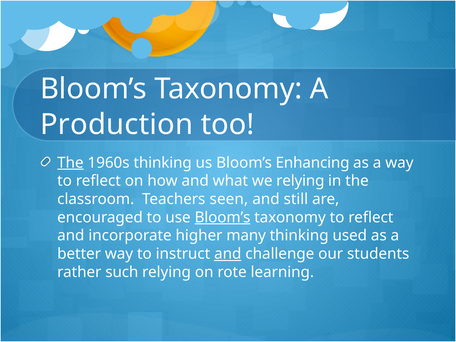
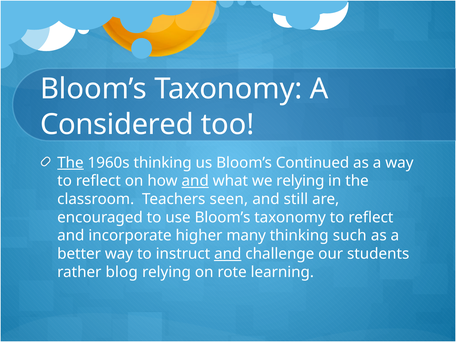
Production: Production -> Considered
Enhancing: Enhancing -> Continued
and at (195, 181) underline: none -> present
Bloom’s at (223, 217) underline: present -> none
used: used -> such
such: such -> blog
